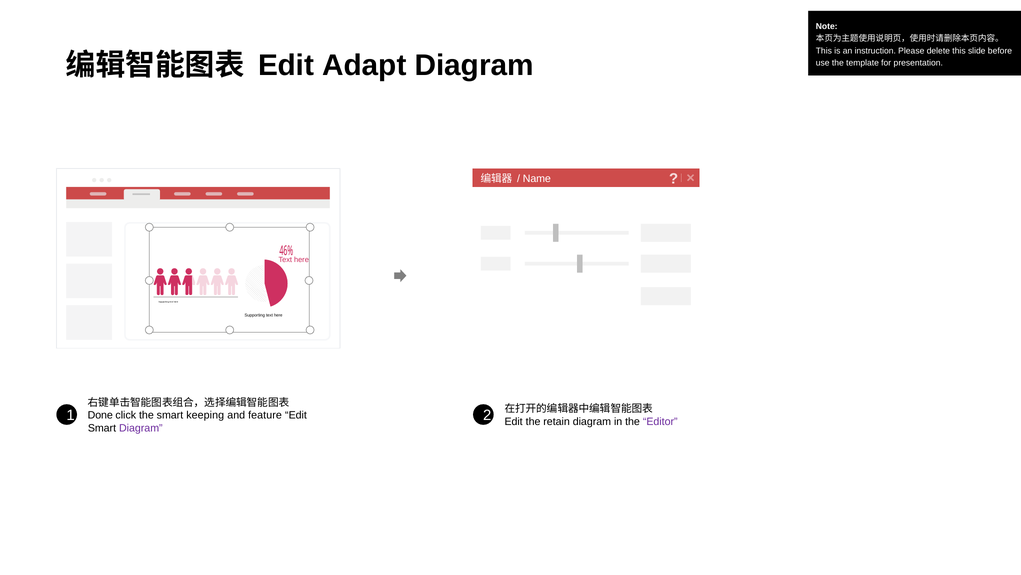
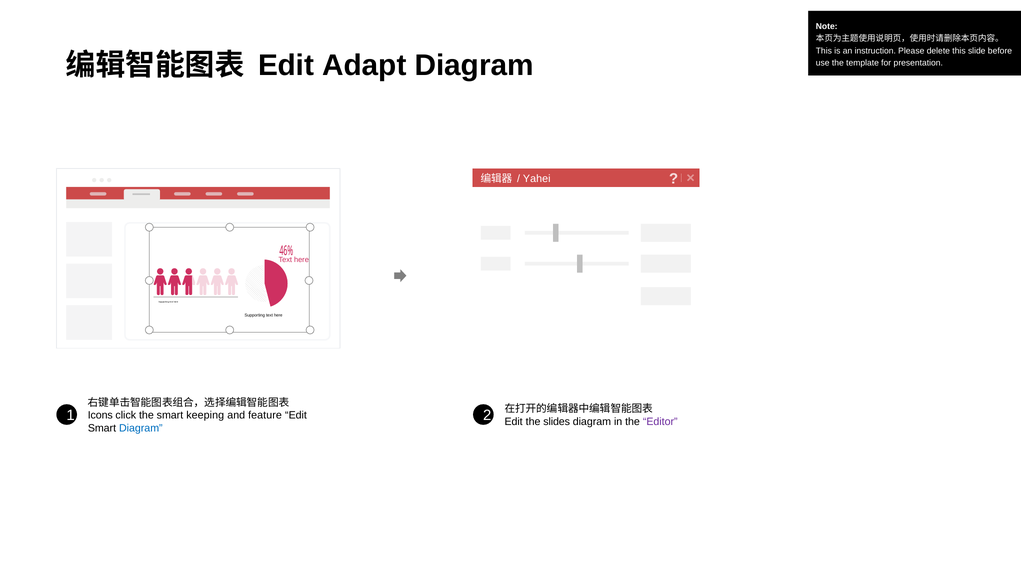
Name: Name -> Yahei
Done: Done -> Icons
retain: retain -> slides
Diagram at (141, 428) colour: purple -> blue
